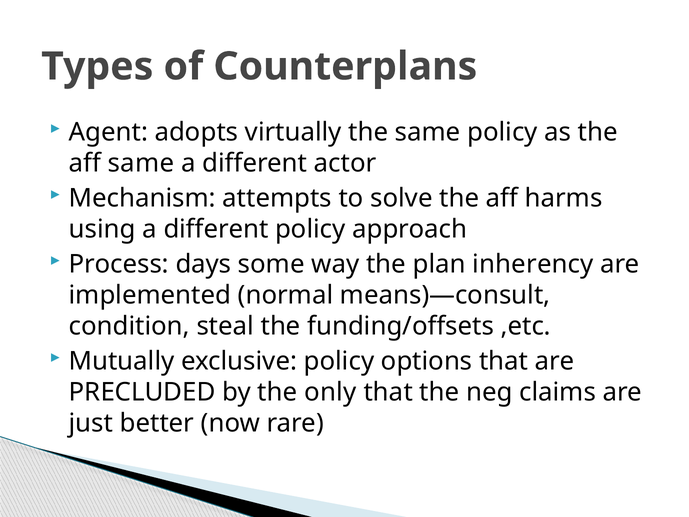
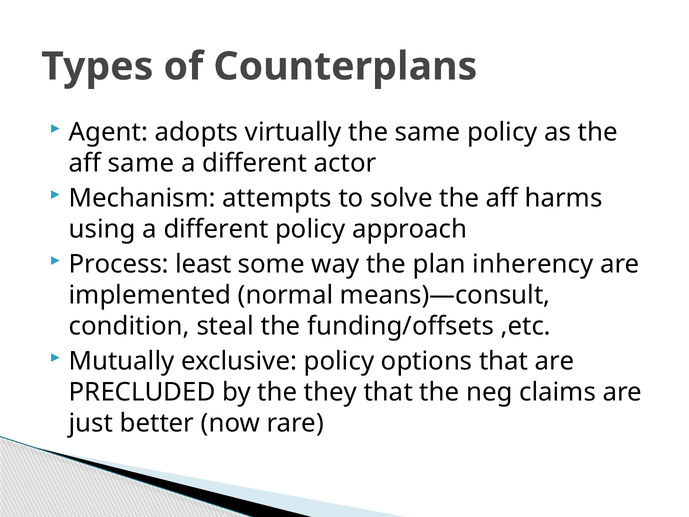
days: days -> least
only: only -> they
